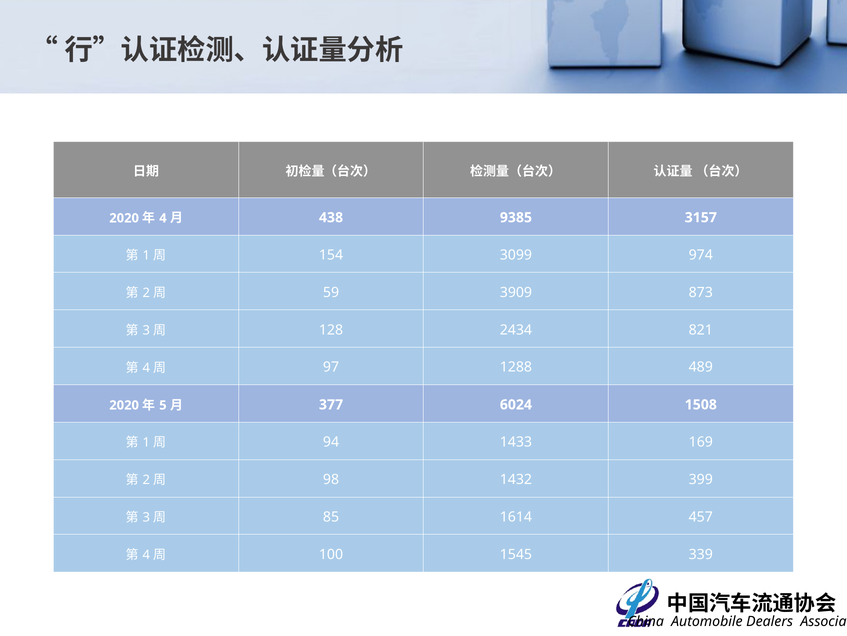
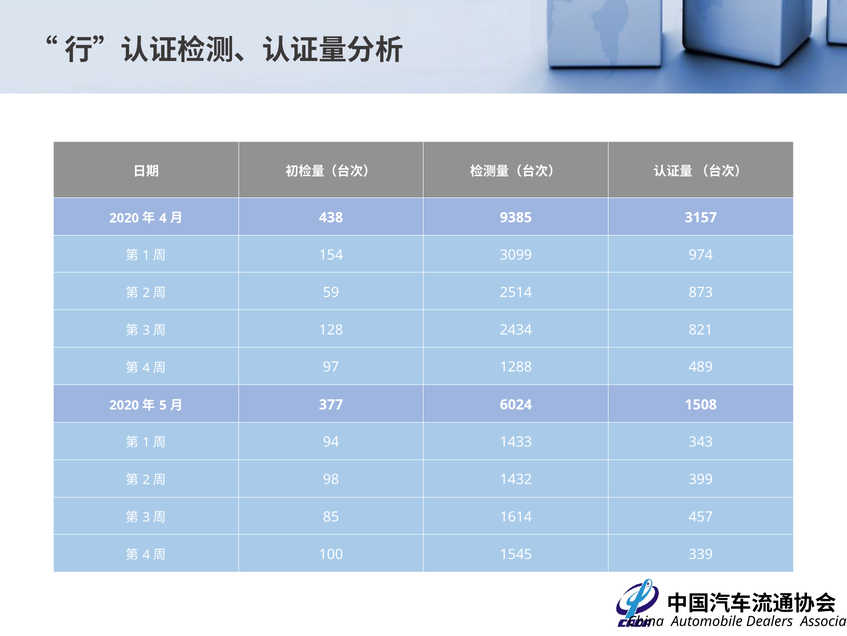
3909: 3909 -> 2514
169: 169 -> 343
